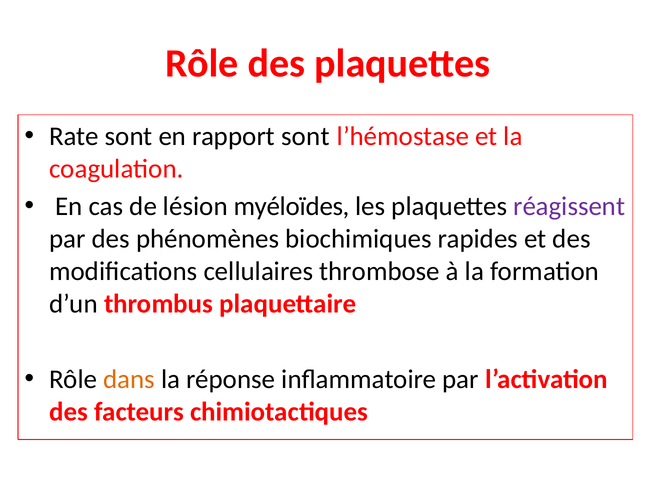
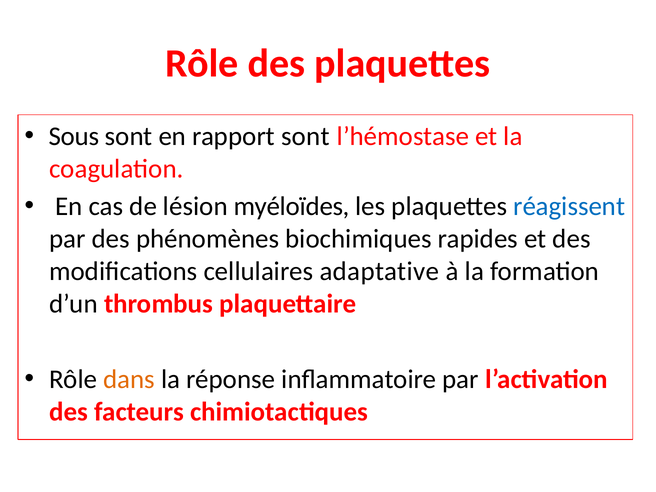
Rate: Rate -> Sous
réagissent colour: purple -> blue
thrombose: thrombose -> adaptative
